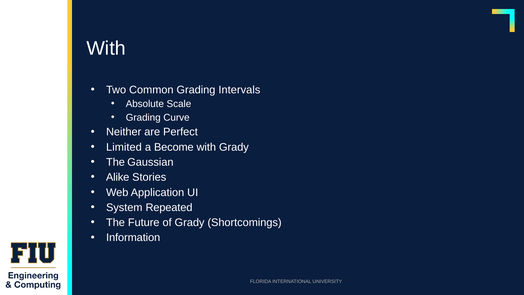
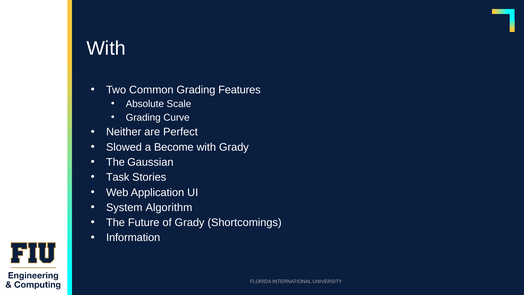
Intervals: Intervals -> Features
Limited: Limited -> Slowed
Alike: Alike -> Task
Repeated: Repeated -> Algorithm
